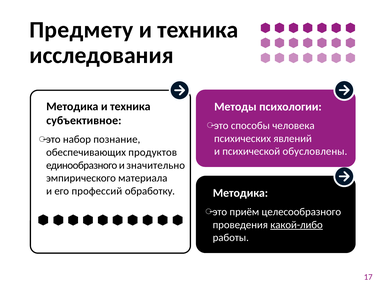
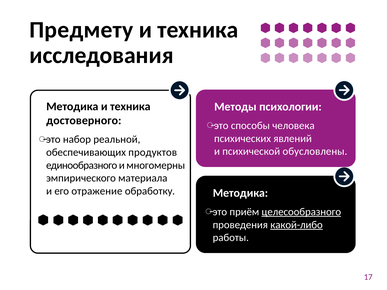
субъективное: субъективное -> достоверного
познание: познание -> реальной
значительно: значительно -> многомерны
профессий: профессий -> отражение
целесообразного underline: none -> present
